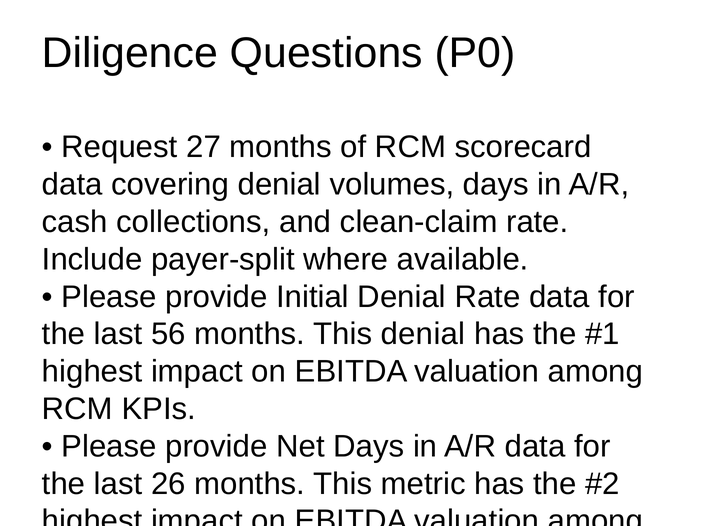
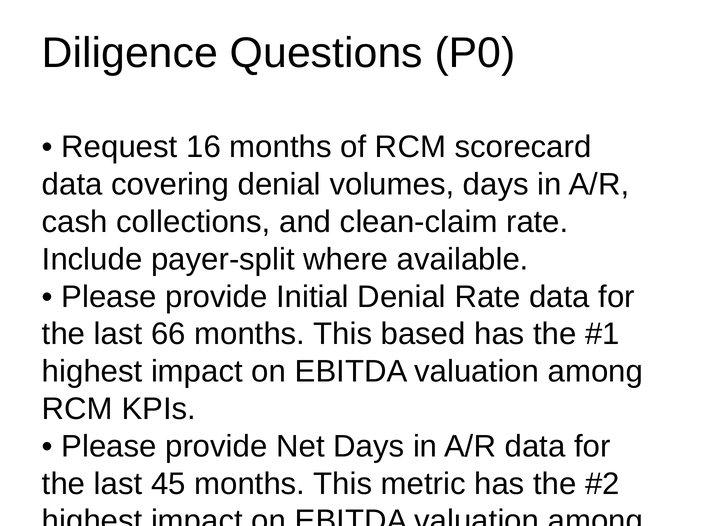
27: 27 -> 16
56: 56 -> 66
This denial: denial -> based
26: 26 -> 45
